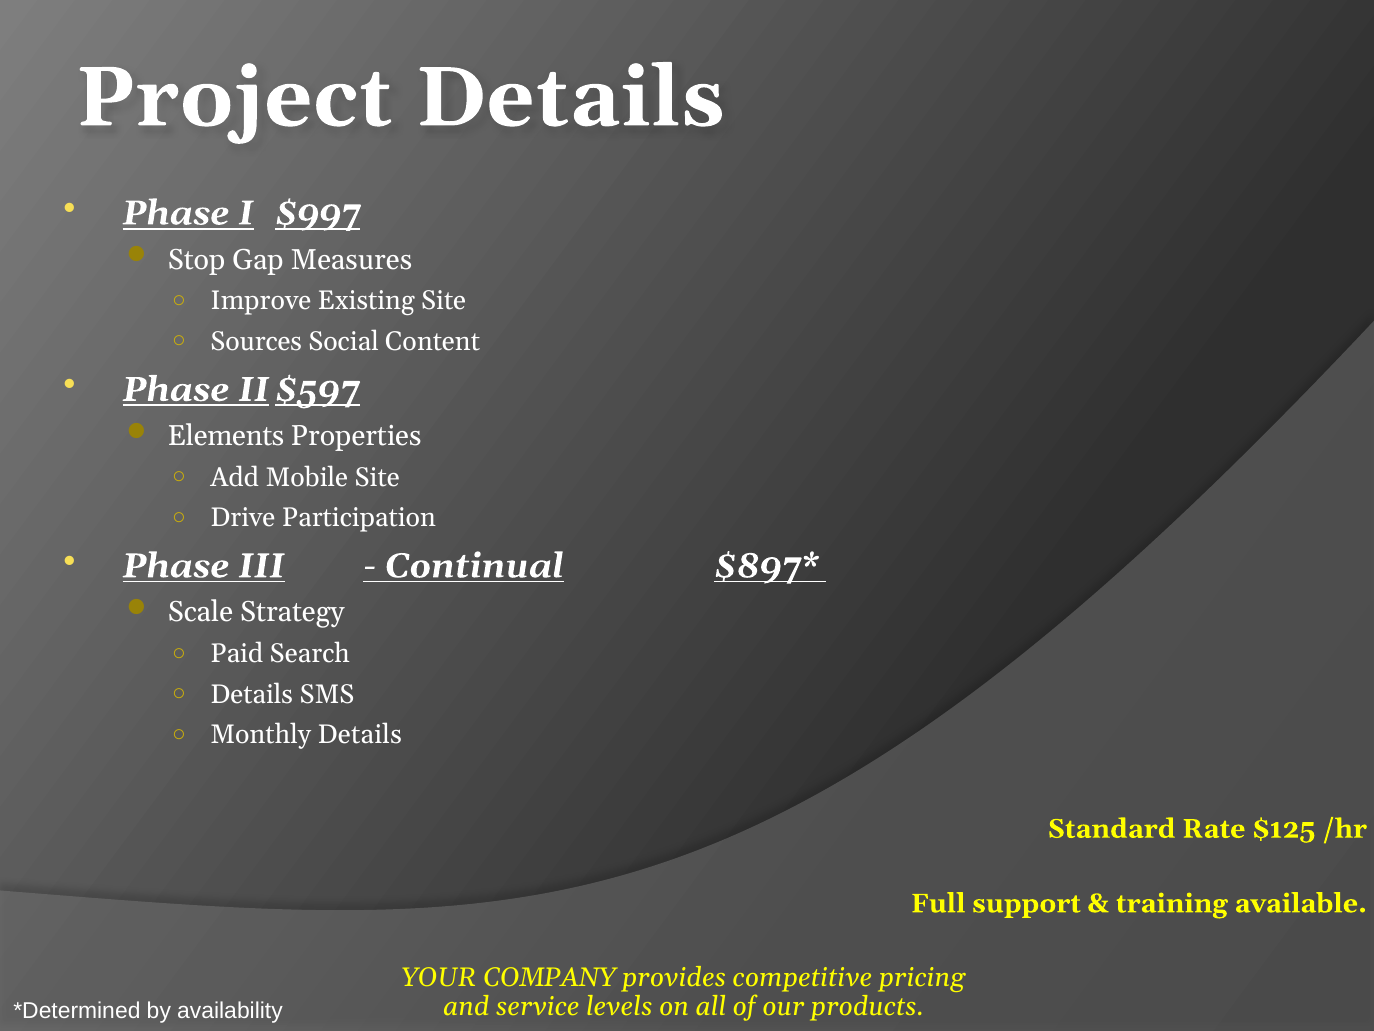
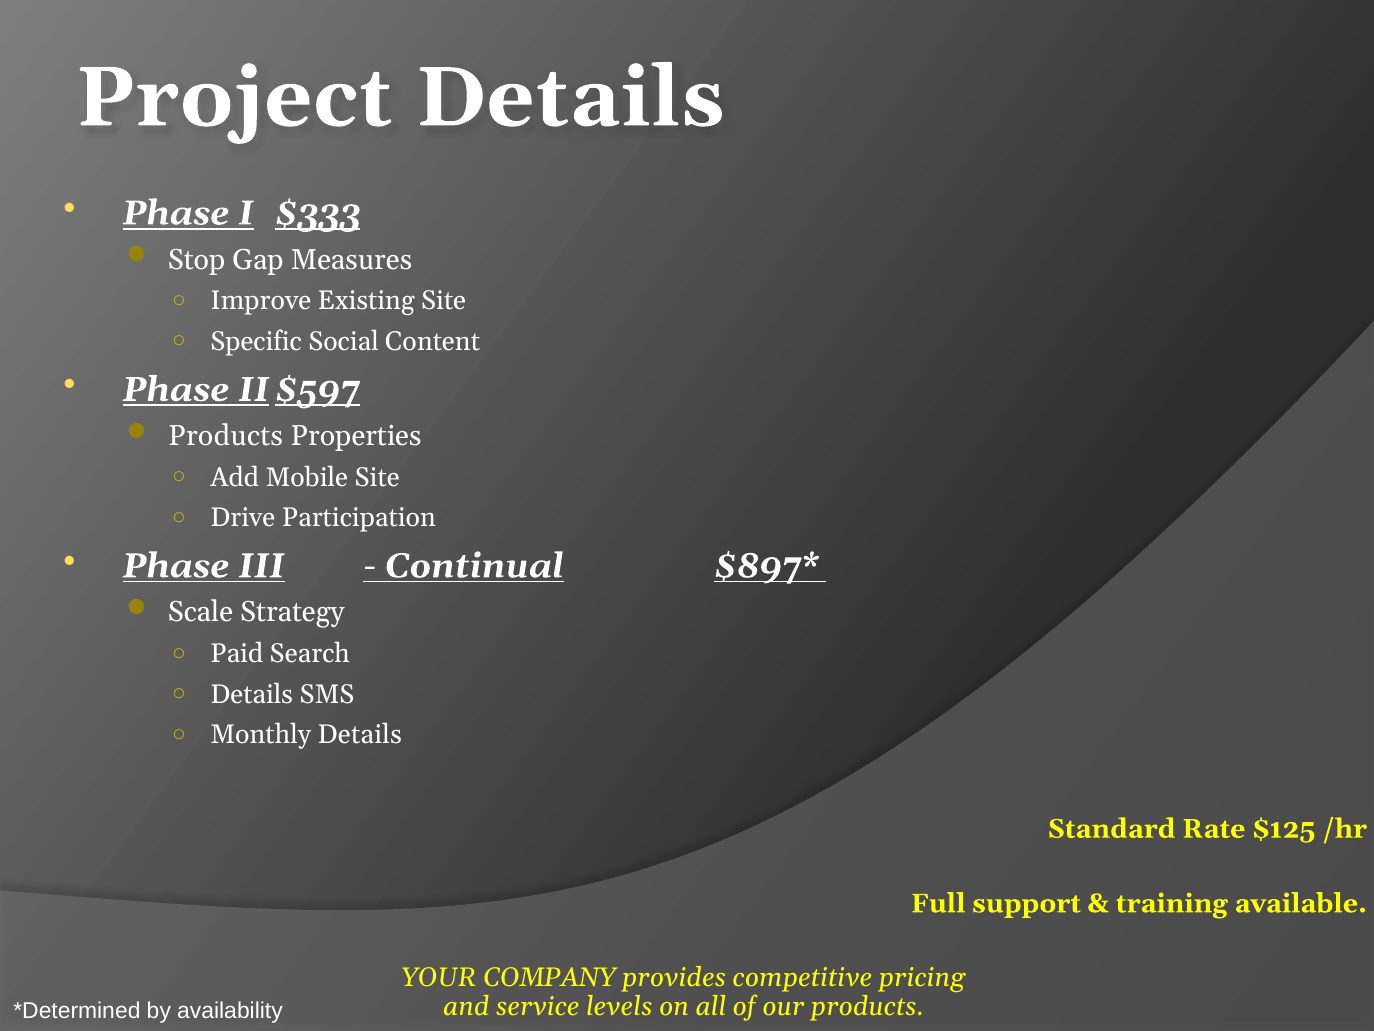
$997: $997 -> $333
Sources: Sources -> Specific
Elements at (226, 436): Elements -> Products
